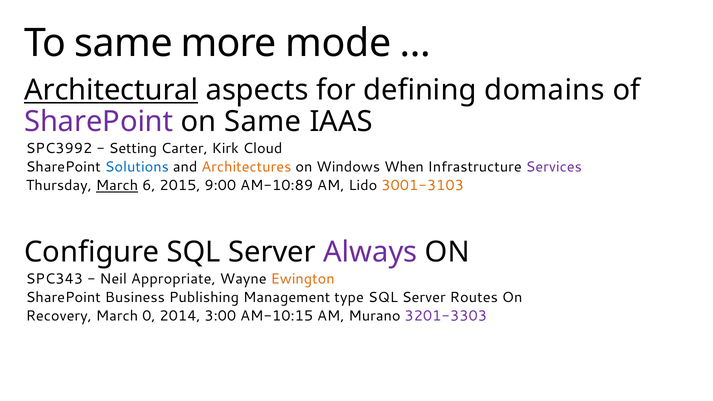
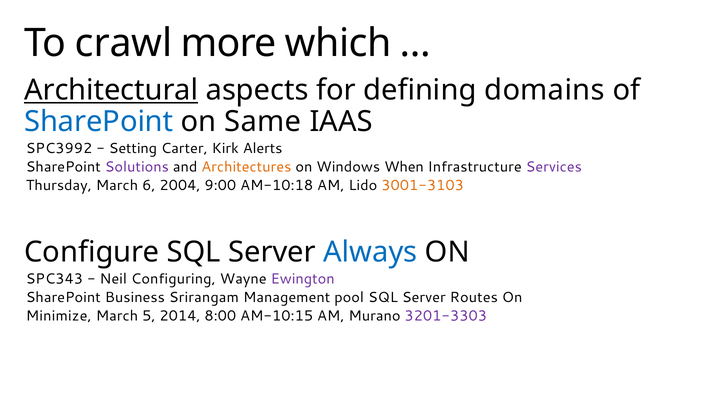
To same: same -> crawl
mode: mode -> which
SharePoint at (99, 122) colour: purple -> blue
Cloud: Cloud -> Alerts
Solutions colour: blue -> purple
March at (117, 186) underline: present -> none
2015: 2015 -> 2004
AM-10:89: AM-10:89 -> AM-10:18
Always colour: purple -> blue
Appropriate: Appropriate -> Configuring
Ewington colour: orange -> purple
Publishing: Publishing -> Srirangam
type: type -> pool
Recovery: Recovery -> Minimize
0: 0 -> 5
3:00: 3:00 -> 8:00
